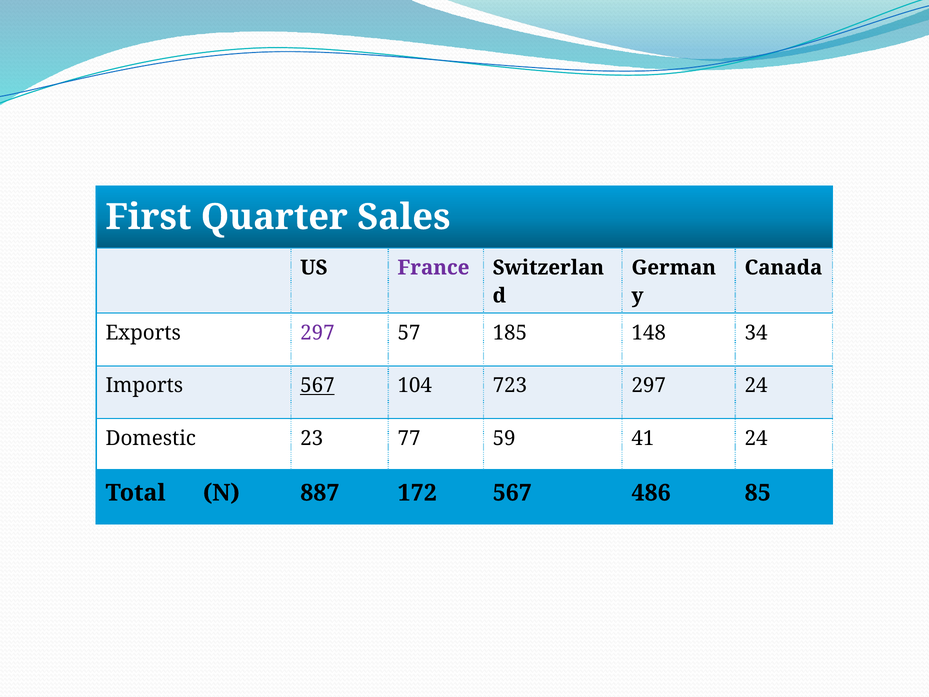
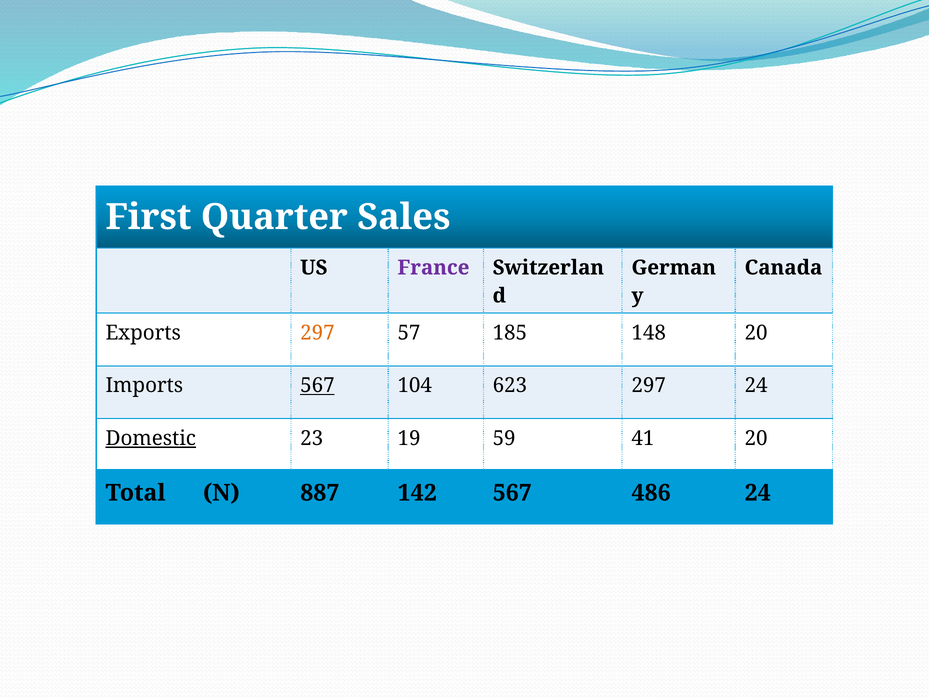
297 at (317, 333) colour: purple -> orange
148 34: 34 -> 20
723: 723 -> 623
Domestic underline: none -> present
77: 77 -> 19
41 24: 24 -> 20
172: 172 -> 142
486 85: 85 -> 24
